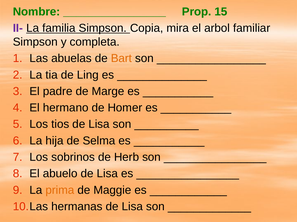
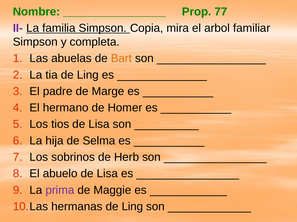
15: 15 -> 77
prima colour: orange -> purple
hermanas de Lisa: Lisa -> Ling
